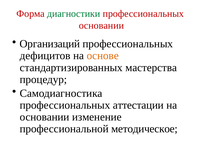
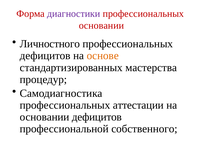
диагностики colour: green -> purple
Организаций: Организаций -> Личностного
основании изменение: изменение -> дефицитов
методическое: методическое -> собственного
